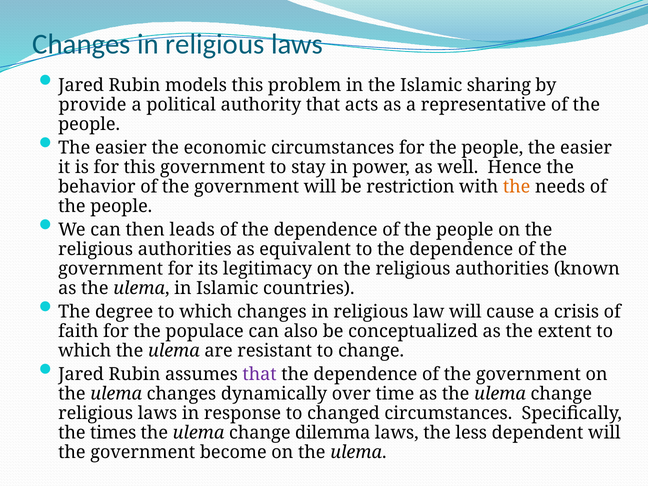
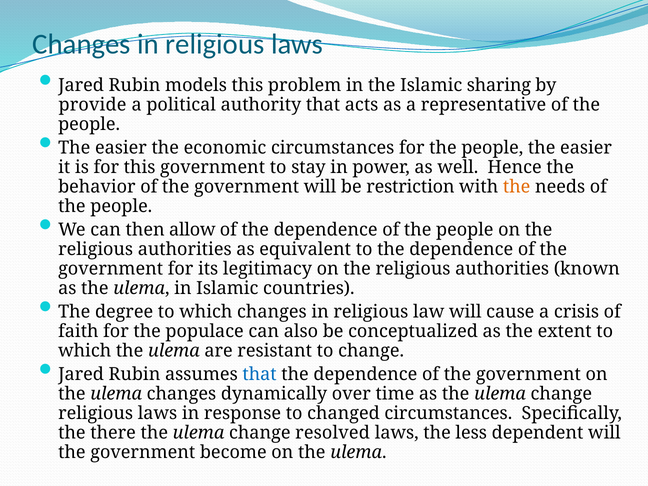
leads: leads -> allow
that at (260, 374) colour: purple -> blue
times: times -> there
dilemma: dilemma -> resolved
